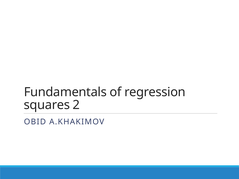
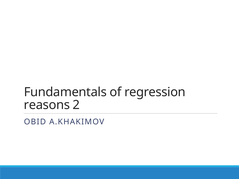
squares: squares -> reasons
